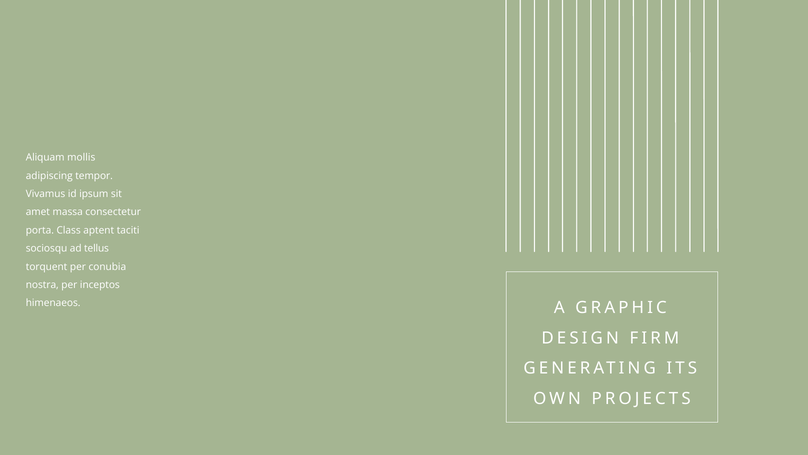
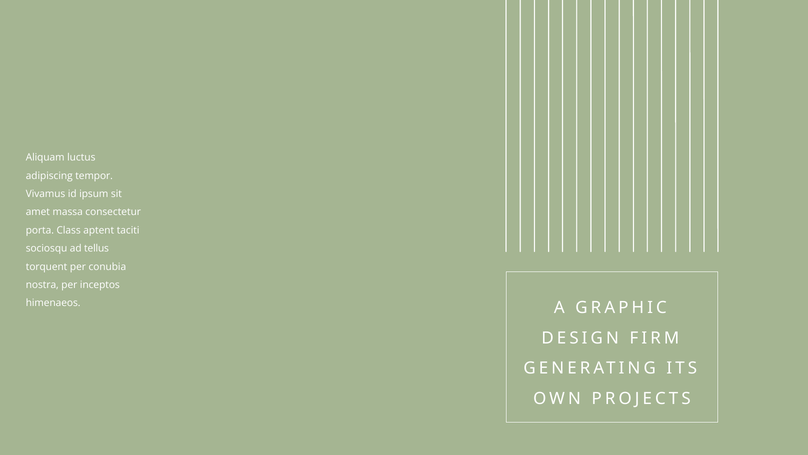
mollis: mollis -> luctus
